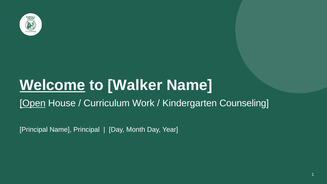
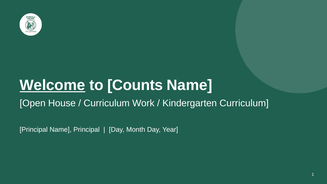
Walker: Walker -> Counts
Open underline: present -> none
Kindergarten Counseling: Counseling -> Curriculum
